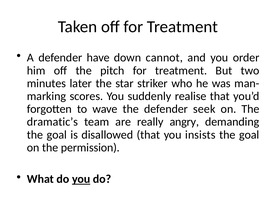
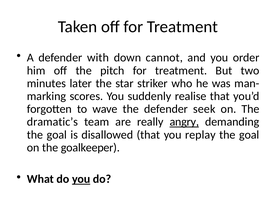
have: have -> with
angry underline: none -> present
insists: insists -> replay
permission: permission -> goalkeeper
